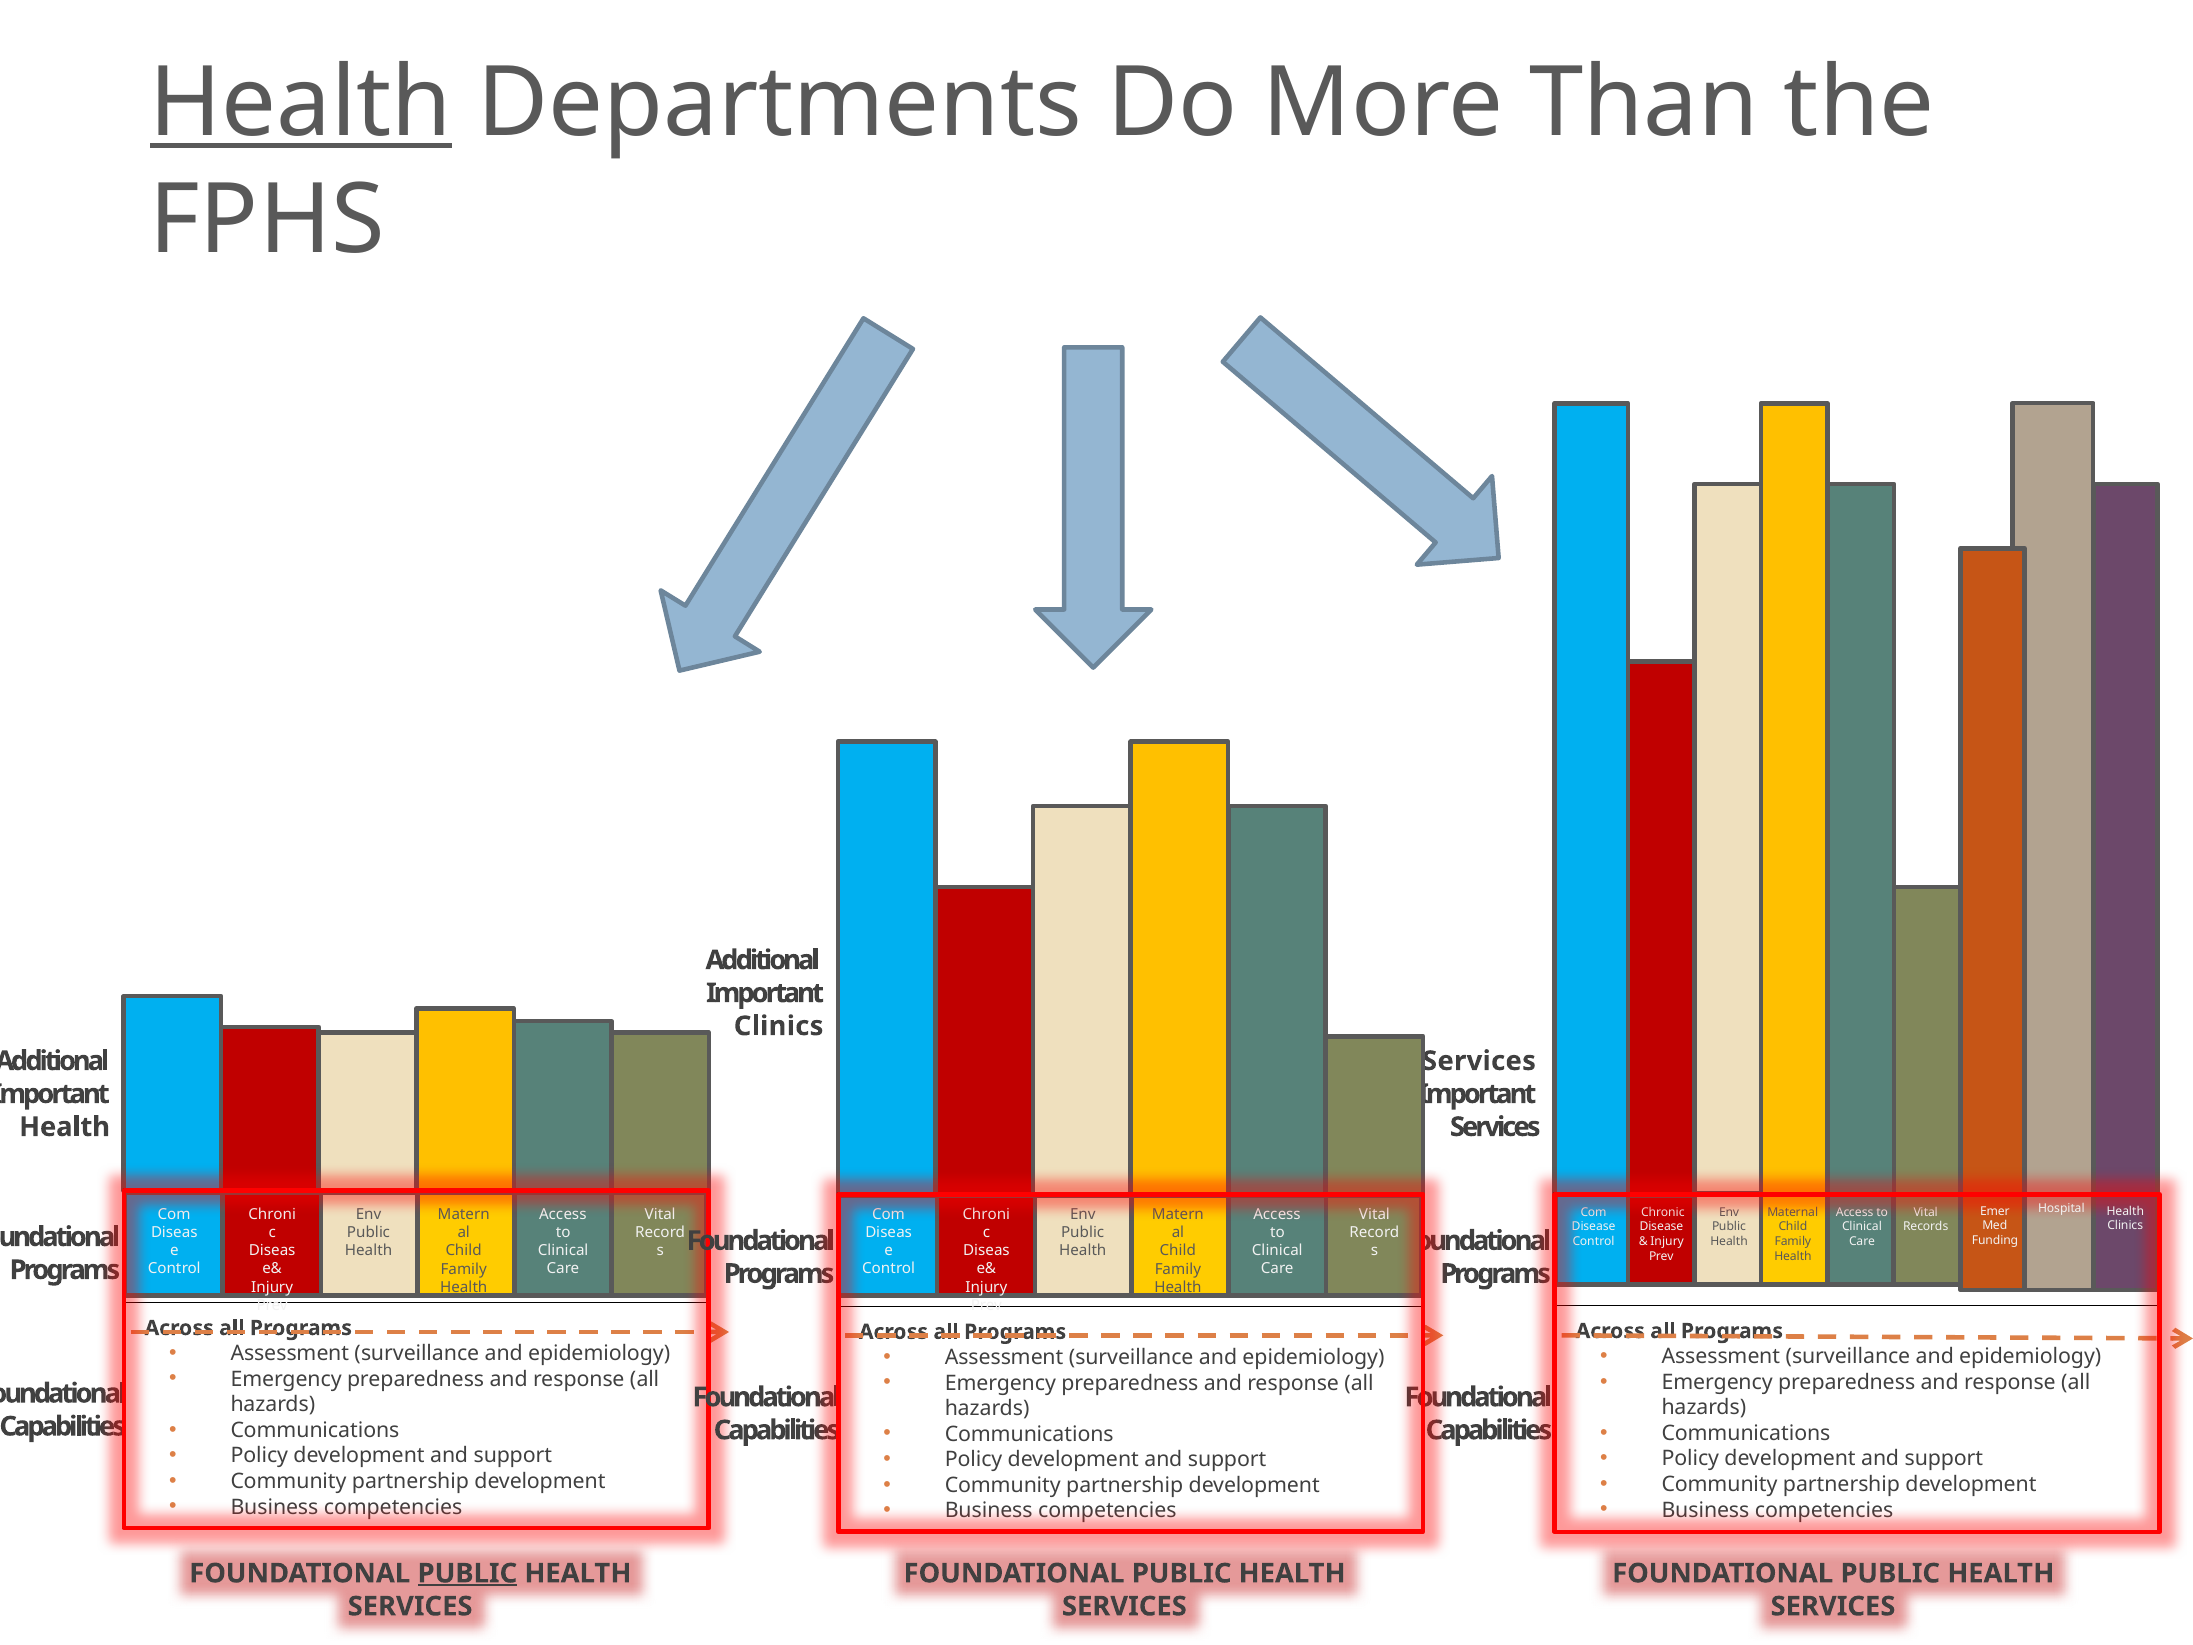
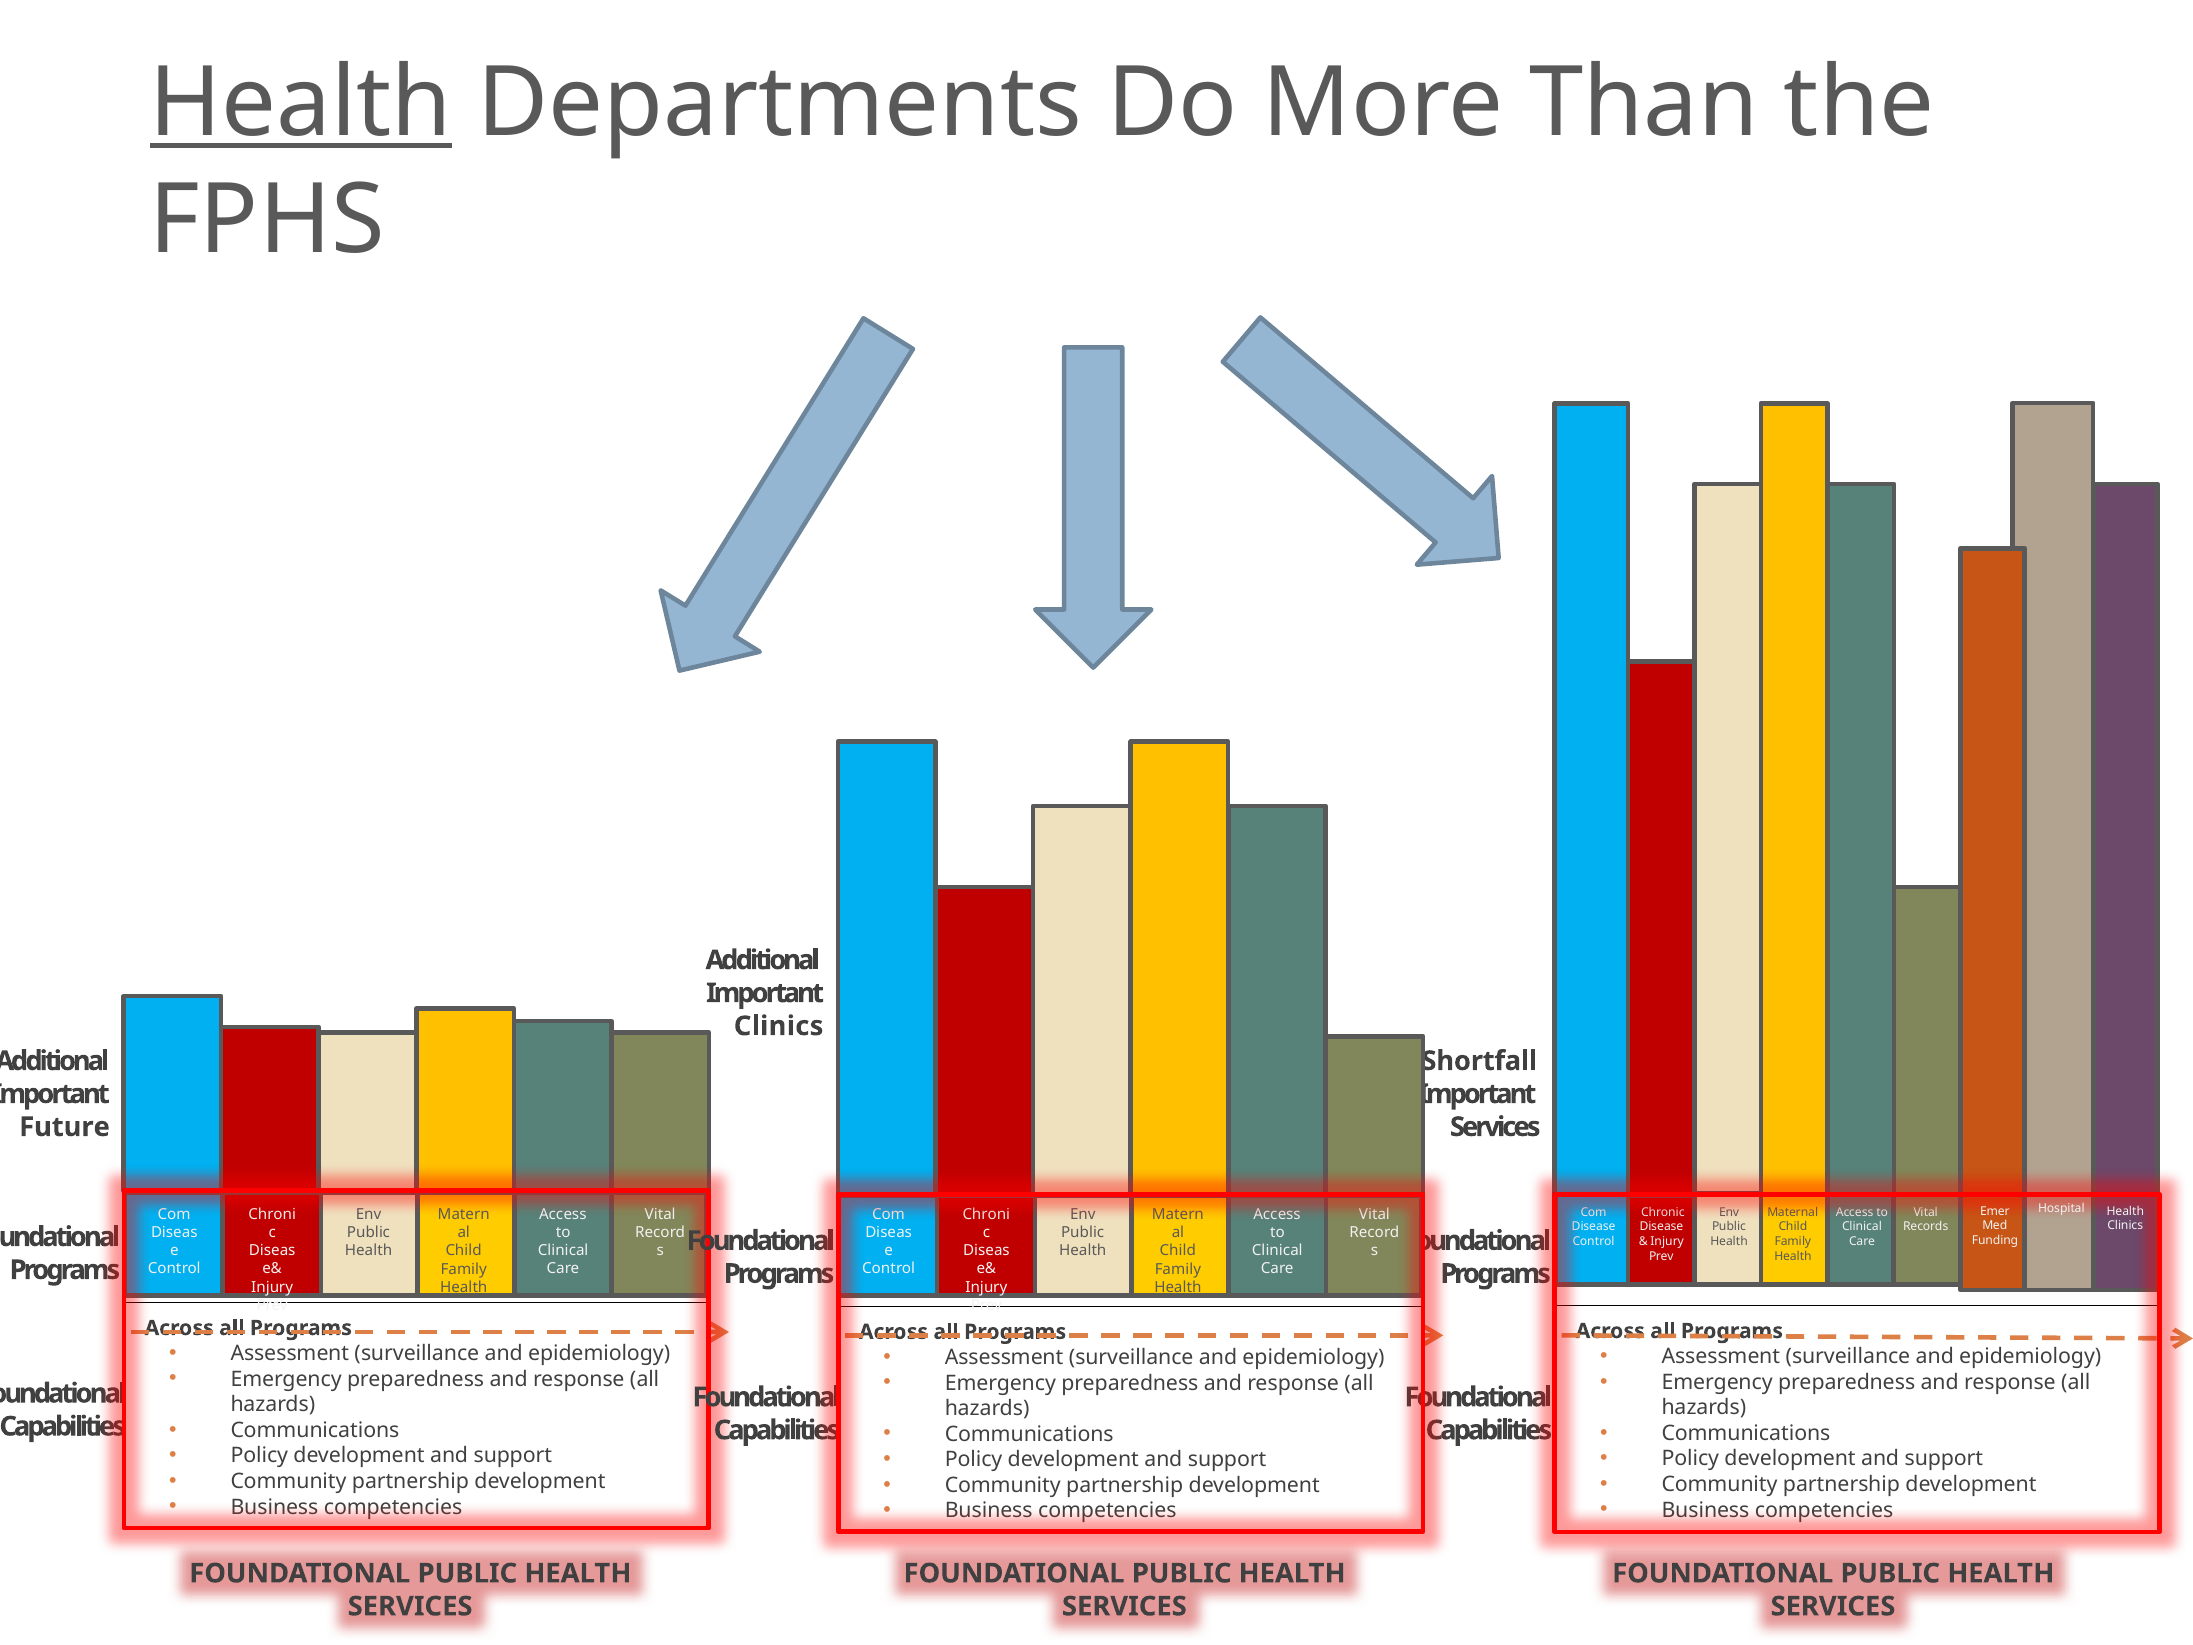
Services at (1479, 1061): Services -> Shortfall
Health at (65, 1127): Health -> Future
PUBLIC at (467, 1573) underline: present -> none
